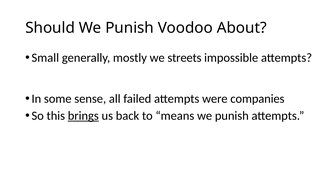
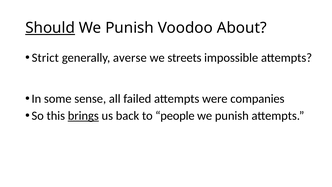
Should underline: none -> present
Small: Small -> Strict
mostly: mostly -> averse
means: means -> people
